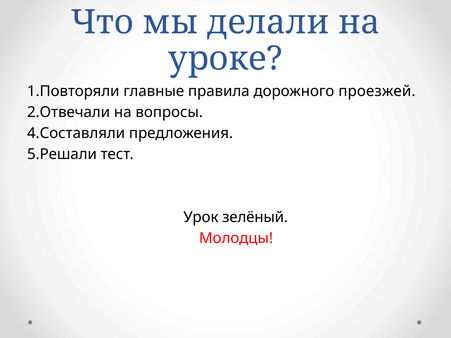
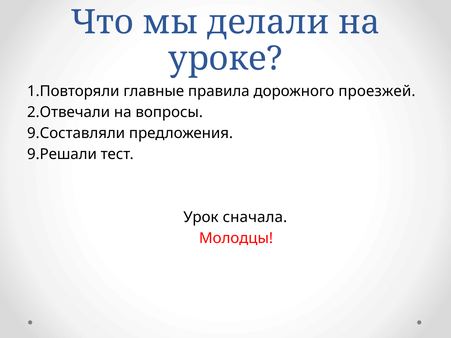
4.Составляли: 4.Составляли -> 9.Составляли
5.Решали: 5.Решали -> 9.Решали
зелёный: зелёный -> сначала
